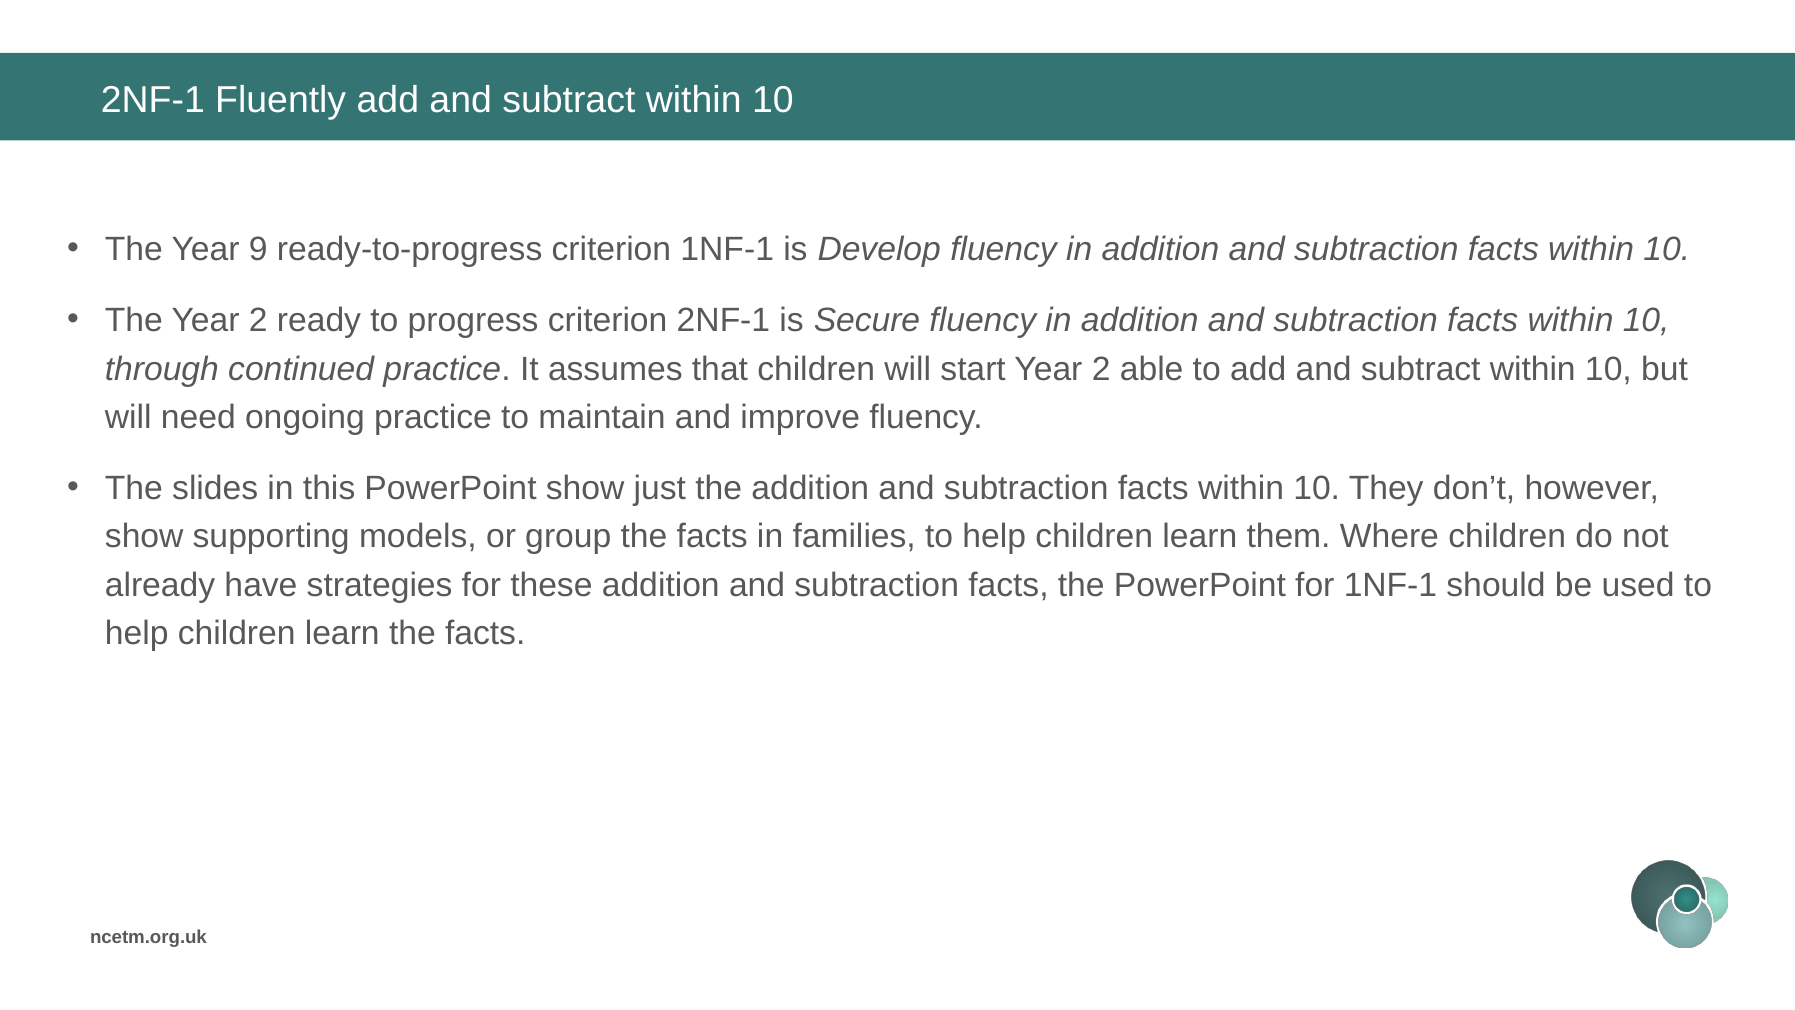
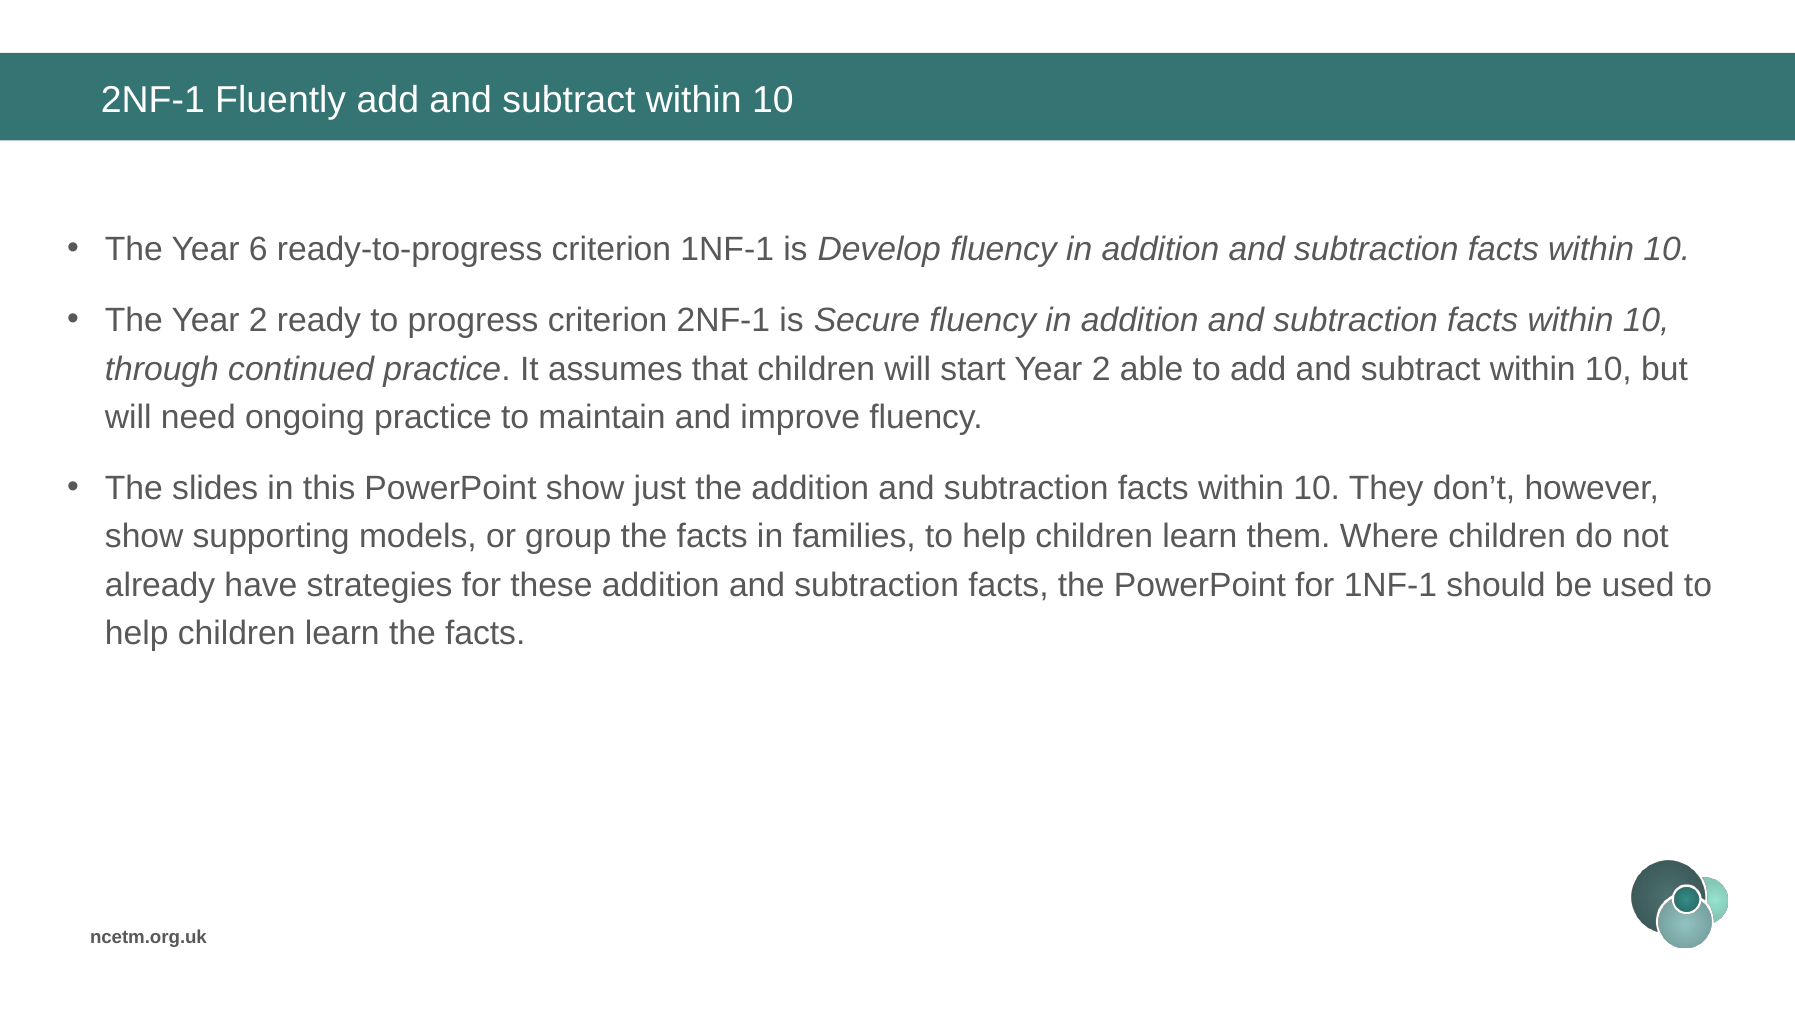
9: 9 -> 6
